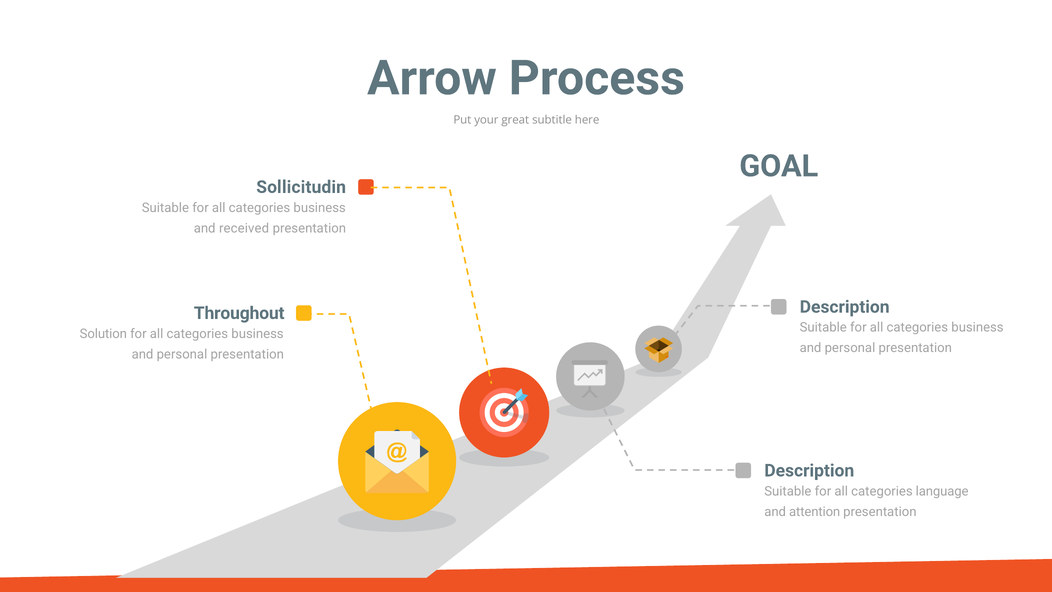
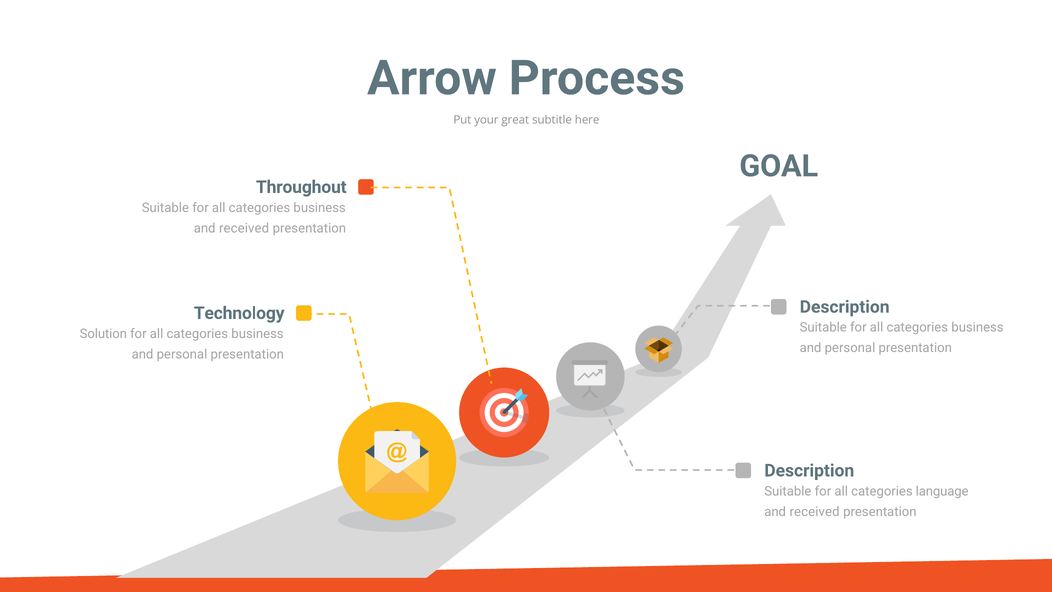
Sollicitudin: Sollicitudin -> Throughout
Throughout: Throughout -> Technology
attention at (815, 512): attention -> received
